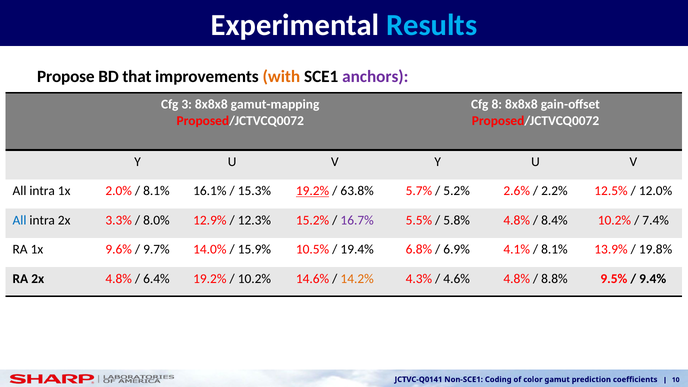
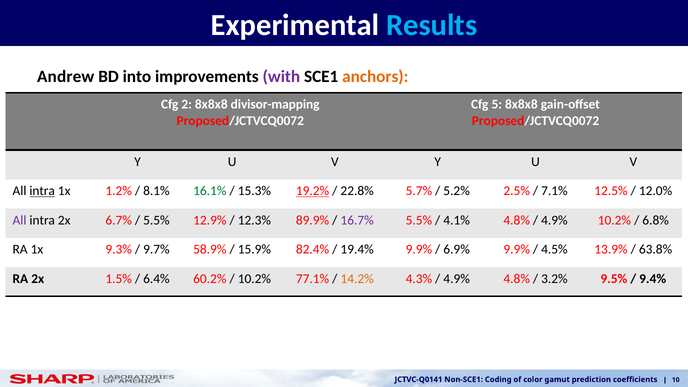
Propose: Propose -> Andrew
that: that -> into
with colour: orange -> purple
anchors colour: purple -> orange
3: 3 -> 2
gamut-mapping: gamut-mapping -> divisor-mapping
8: 8 -> 5
intra at (42, 191) underline: none -> present
2.0%: 2.0% -> 1.2%
16.1% colour: black -> green
63.8%: 63.8% -> 22.8%
2.6%: 2.6% -> 2.5%
2.2%: 2.2% -> 7.1%
All at (20, 220) colour: blue -> purple
3.3%: 3.3% -> 6.7%
8.0% at (156, 220): 8.0% -> 5.5%
15.2%: 15.2% -> 89.9%
5.8%: 5.8% -> 4.1%
8.4% at (554, 220): 8.4% -> 4.9%
7.4%: 7.4% -> 6.8%
9.6%: 9.6% -> 9.3%
14.0%: 14.0% -> 58.9%
10.5%: 10.5% -> 82.4%
19.4% 6.8%: 6.8% -> 9.9%
6.9% 4.1%: 4.1% -> 9.9%
8.1% at (554, 250): 8.1% -> 4.5%
19.8%: 19.8% -> 63.8%
2x 4.8%: 4.8% -> 1.5%
6.4% 19.2%: 19.2% -> 60.2%
14.6%: 14.6% -> 77.1%
4.6% at (457, 279): 4.6% -> 4.9%
8.8%: 8.8% -> 3.2%
